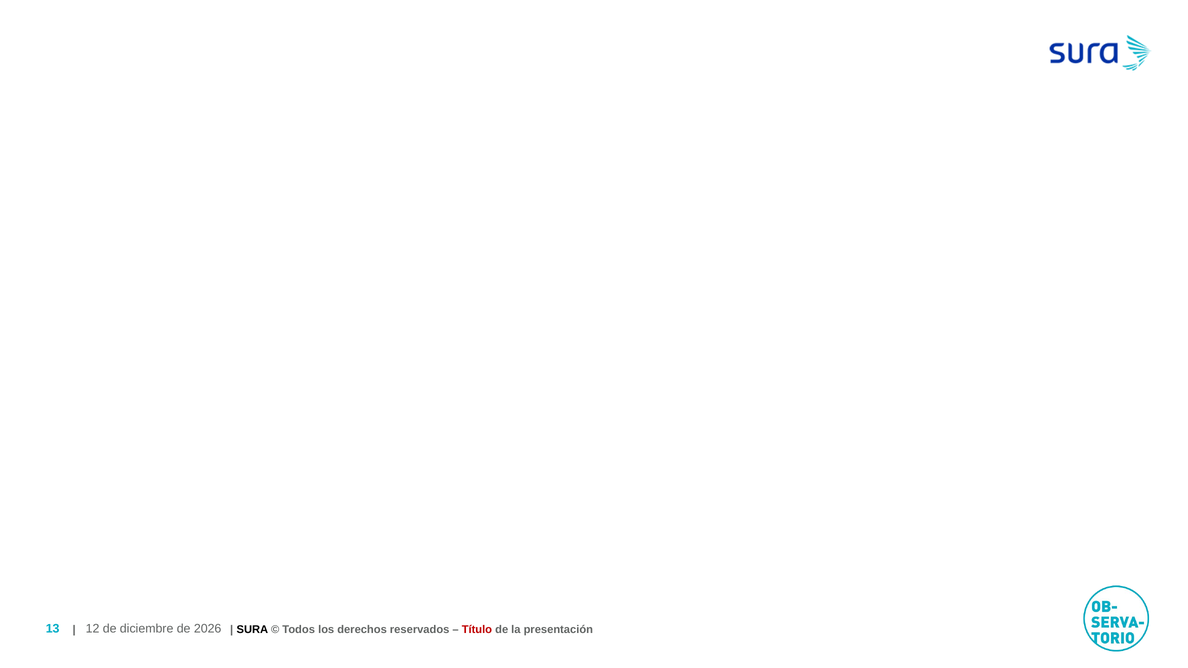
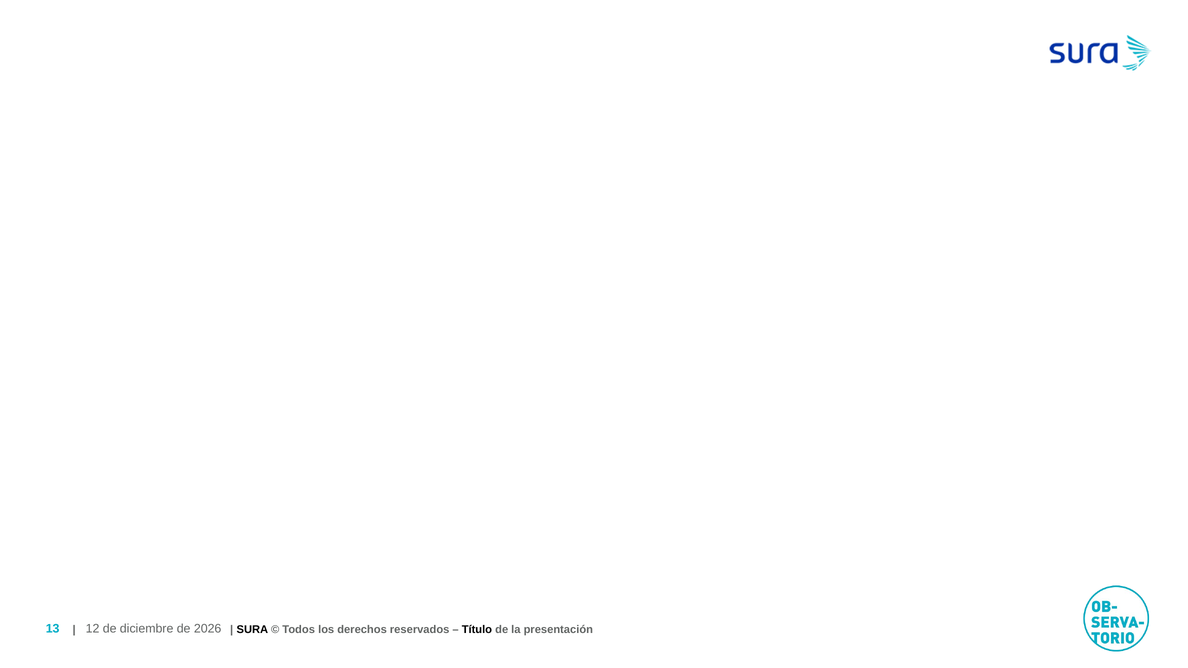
Título colour: red -> black
